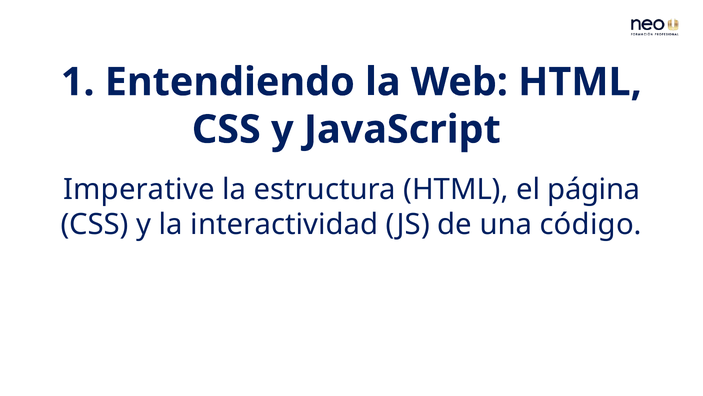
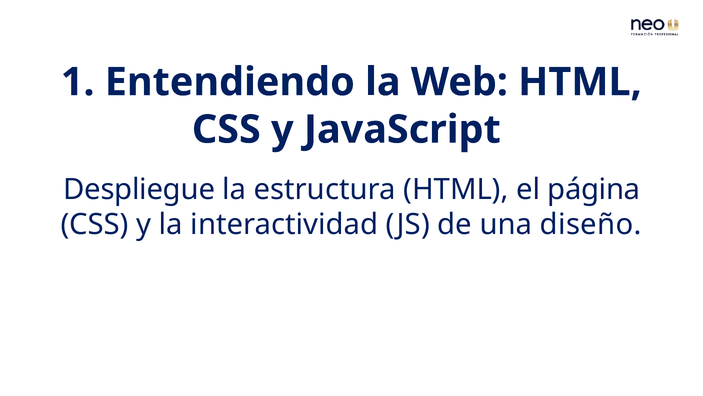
Imperative: Imperative -> Despliegue
código: código -> diseño
